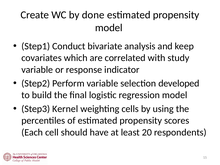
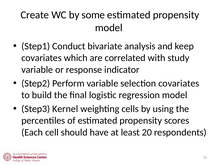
done: done -> some
selection developed: developed -> covariates
